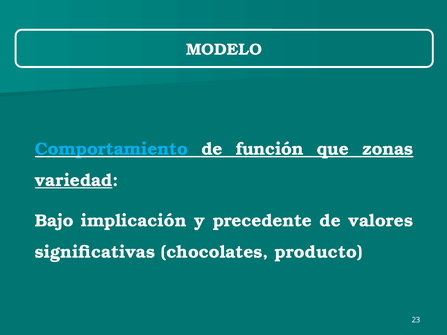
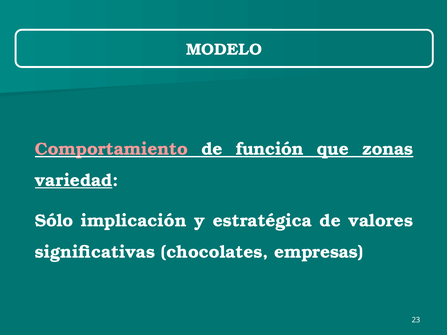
Comportamiento colour: light blue -> pink
Bajo: Bajo -> Sólo
precedente: precedente -> estratégica
producto: producto -> empresas
